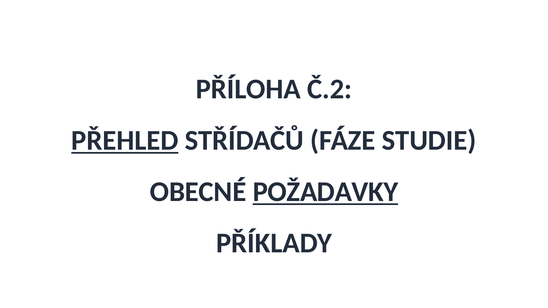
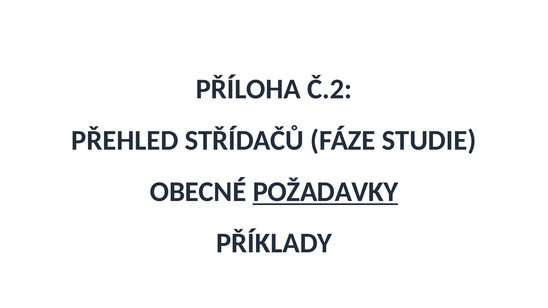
PŘEHLED underline: present -> none
